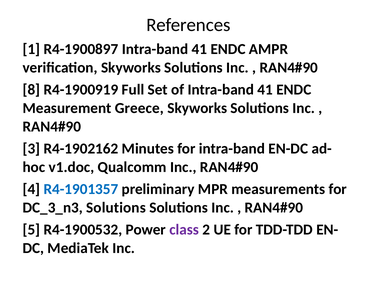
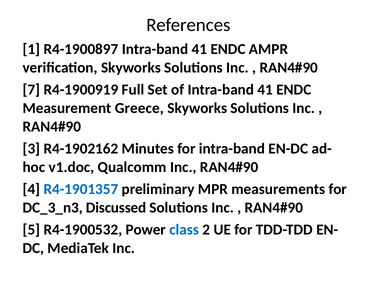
8: 8 -> 7
DC_3_n3 Solutions: Solutions -> Discussed
class colour: purple -> blue
